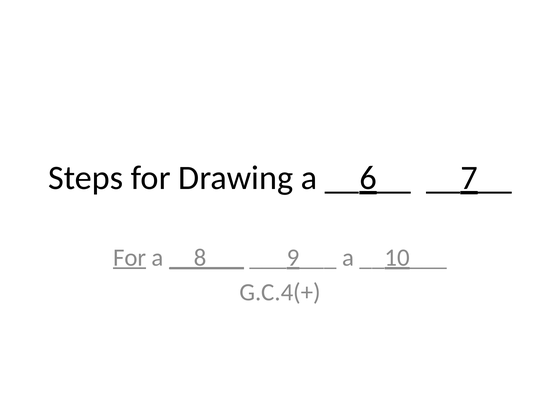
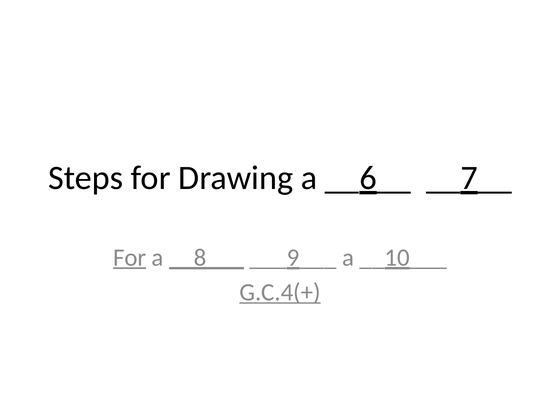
G.C.4(+ underline: none -> present
